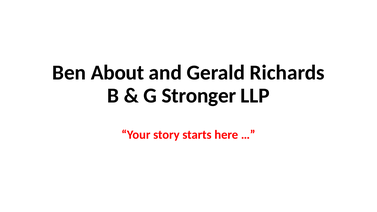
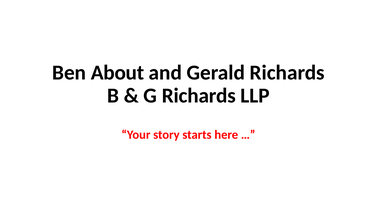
G Stronger: Stronger -> Richards
